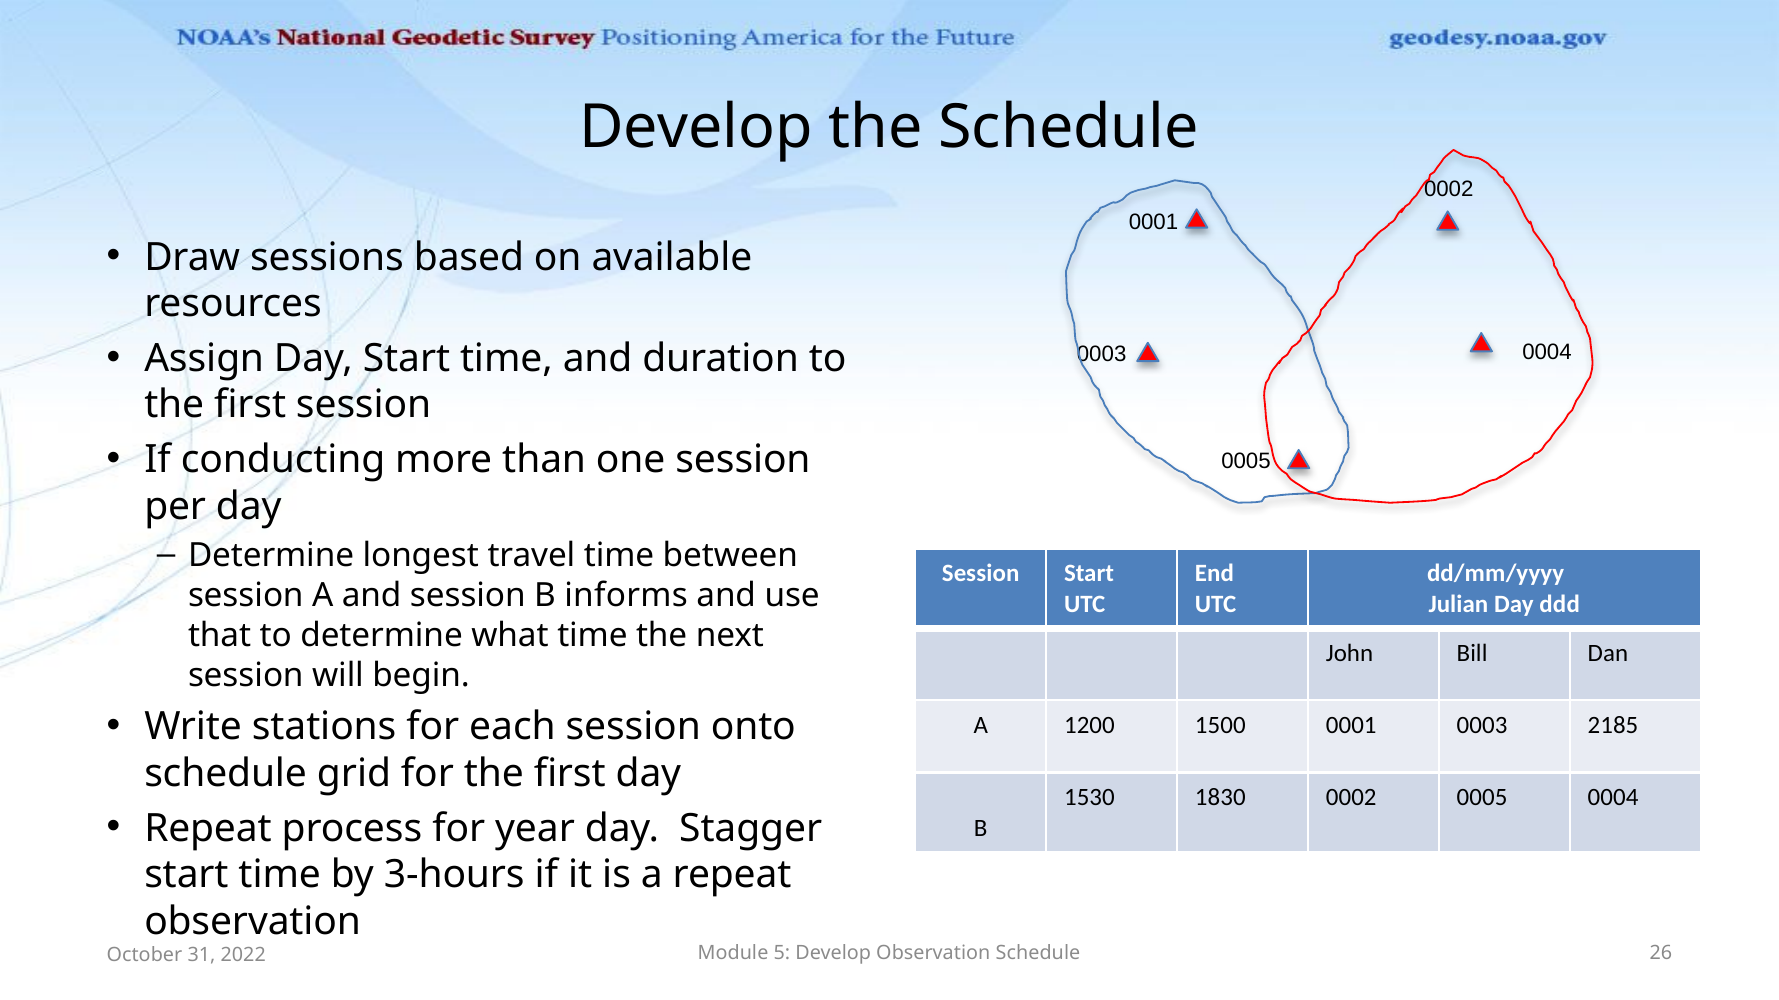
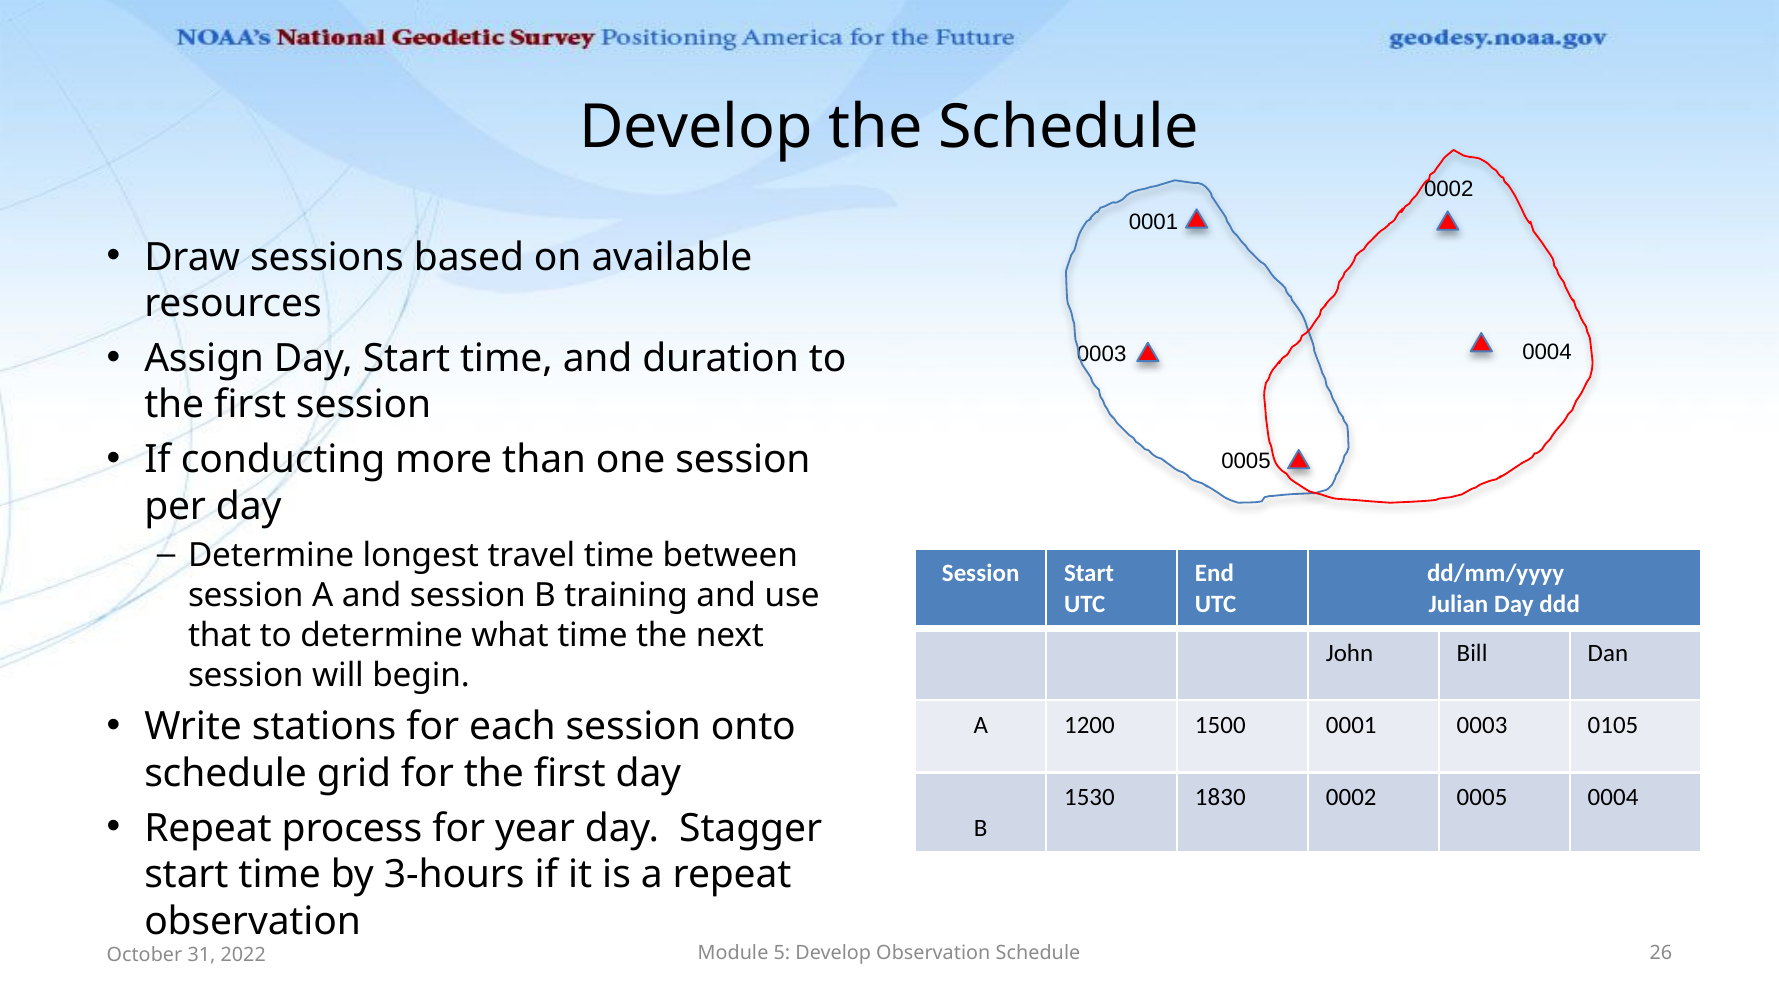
informs: informs -> training
2185: 2185 -> 0105
